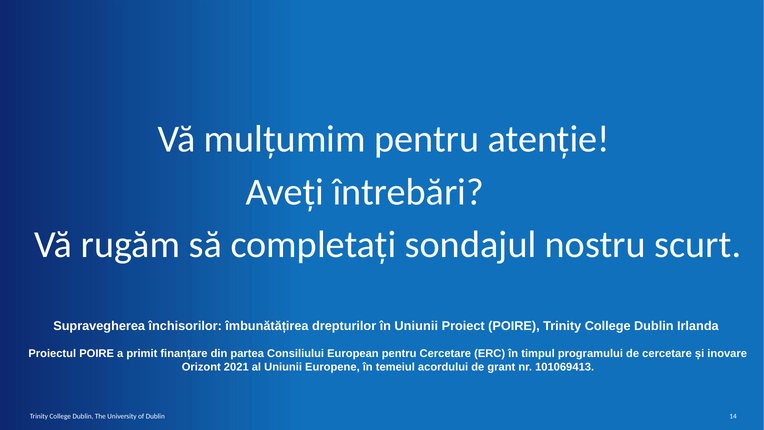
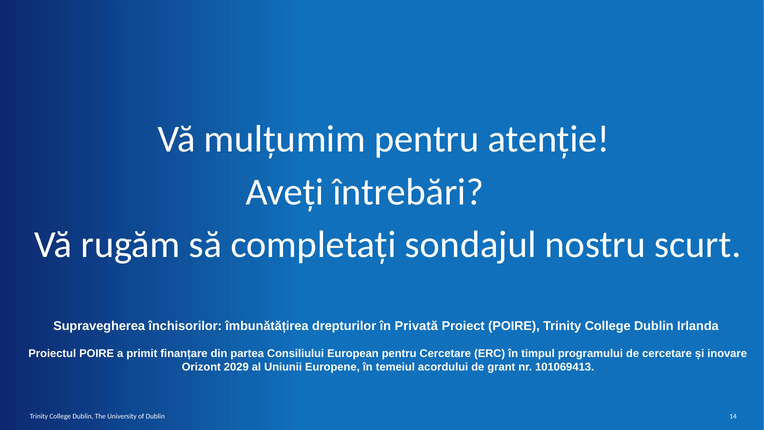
în Uniunii: Uniunii -> Privată
2021: 2021 -> 2029
